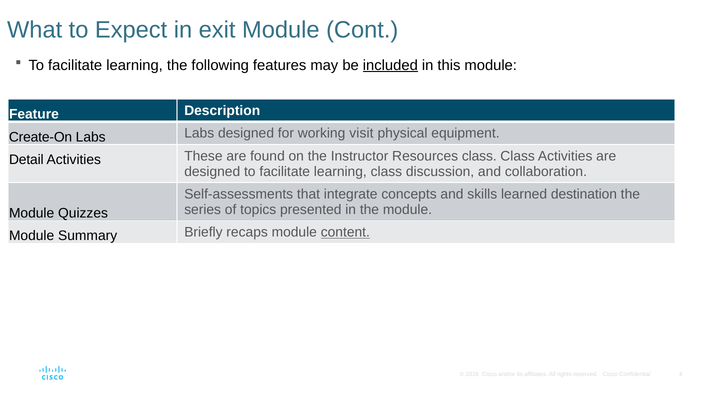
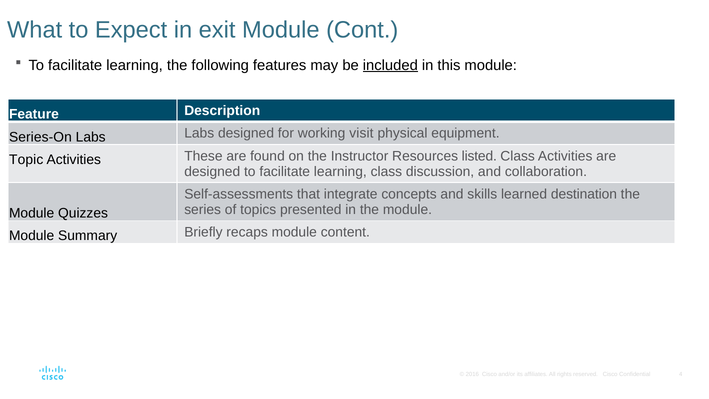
Create-On: Create-On -> Series-On
Detail: Detail -> Topic
Resources class: class -> listed
content underline: present -> none
